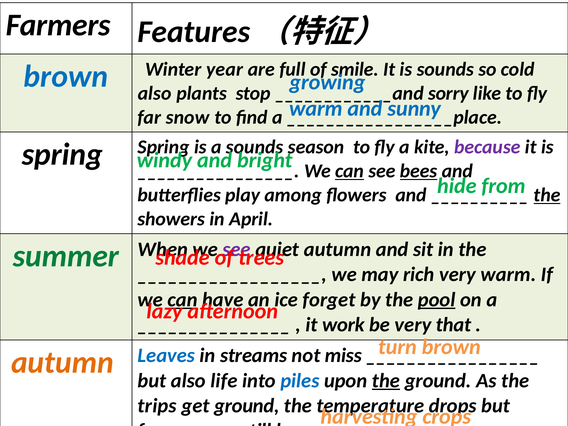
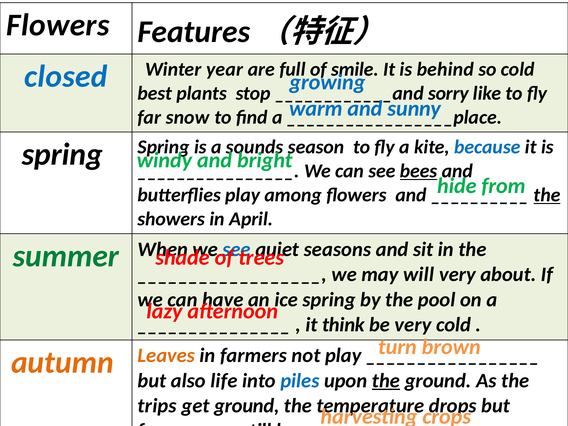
Farmers at (58, 25): Farmers -> Flowers
brown at (66, 77): brown -> closed
is sounds: sounds -> behind
also at (155, 93): also -> best
because colour: purple -> blue
can at (350, 171) underline: present -> none
see at (237, 249) colour: purple -> blue
autumn at (337, 249): autumn -> seasons
rich: rich -> will
very warm: warm -> about
can at (183, 300) underline: present -> none
ice forget: forget -> spring
pool underline: present -> none
work: work -> think
very that: that -> cold
Leaves colour: blue -> orange
in streams: streams -> farmers
not miss: miss -> play
